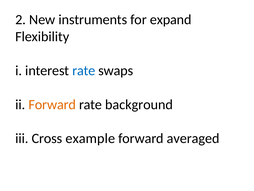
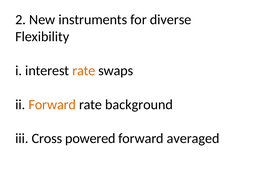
expand: expand -> diverse
rate at (84, 70) colour: blue -> orange
example: example -> powered
